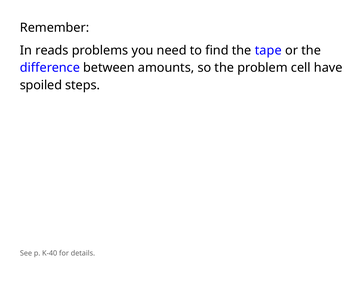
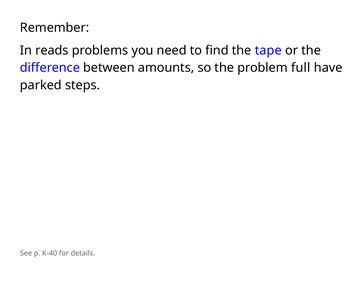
cell: cell -> full
spoiled: spoiled -> parked
